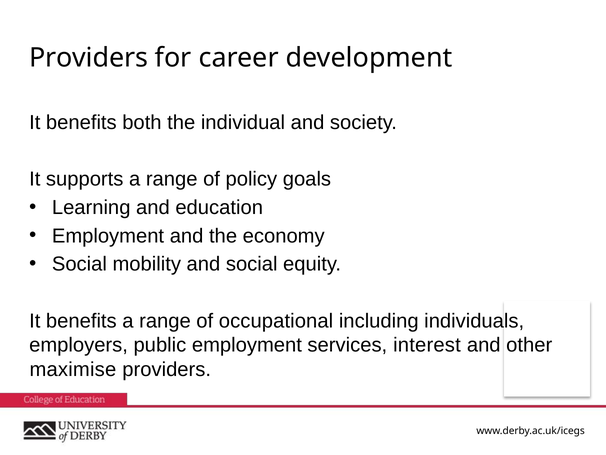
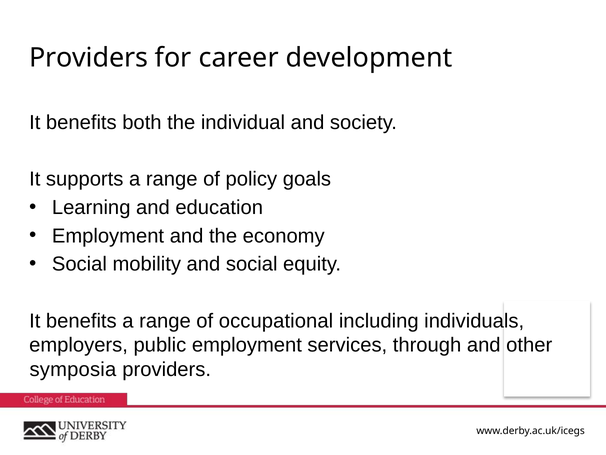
interest: interest -> through
maximise: maximise -> symposia
